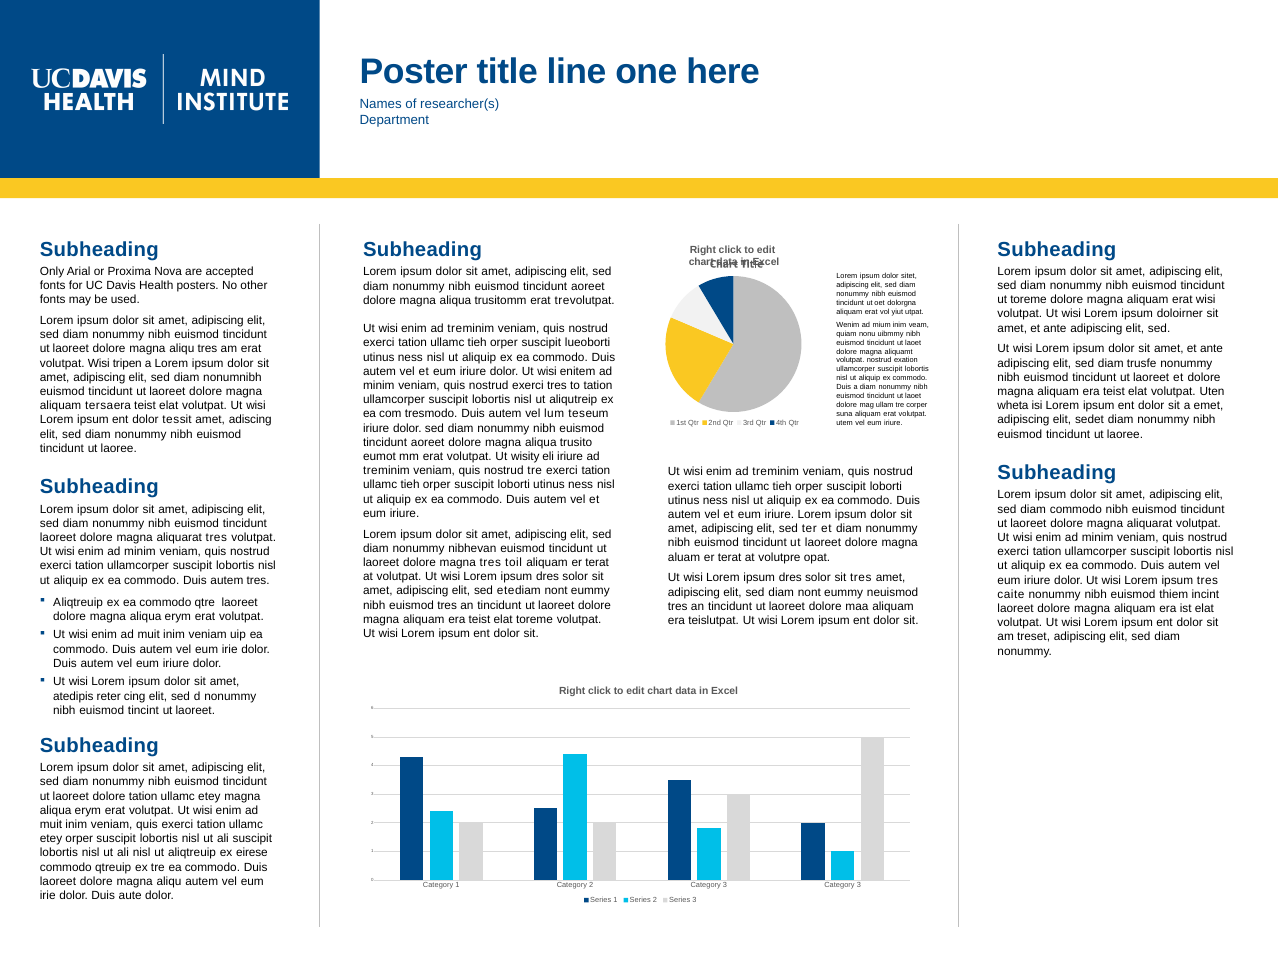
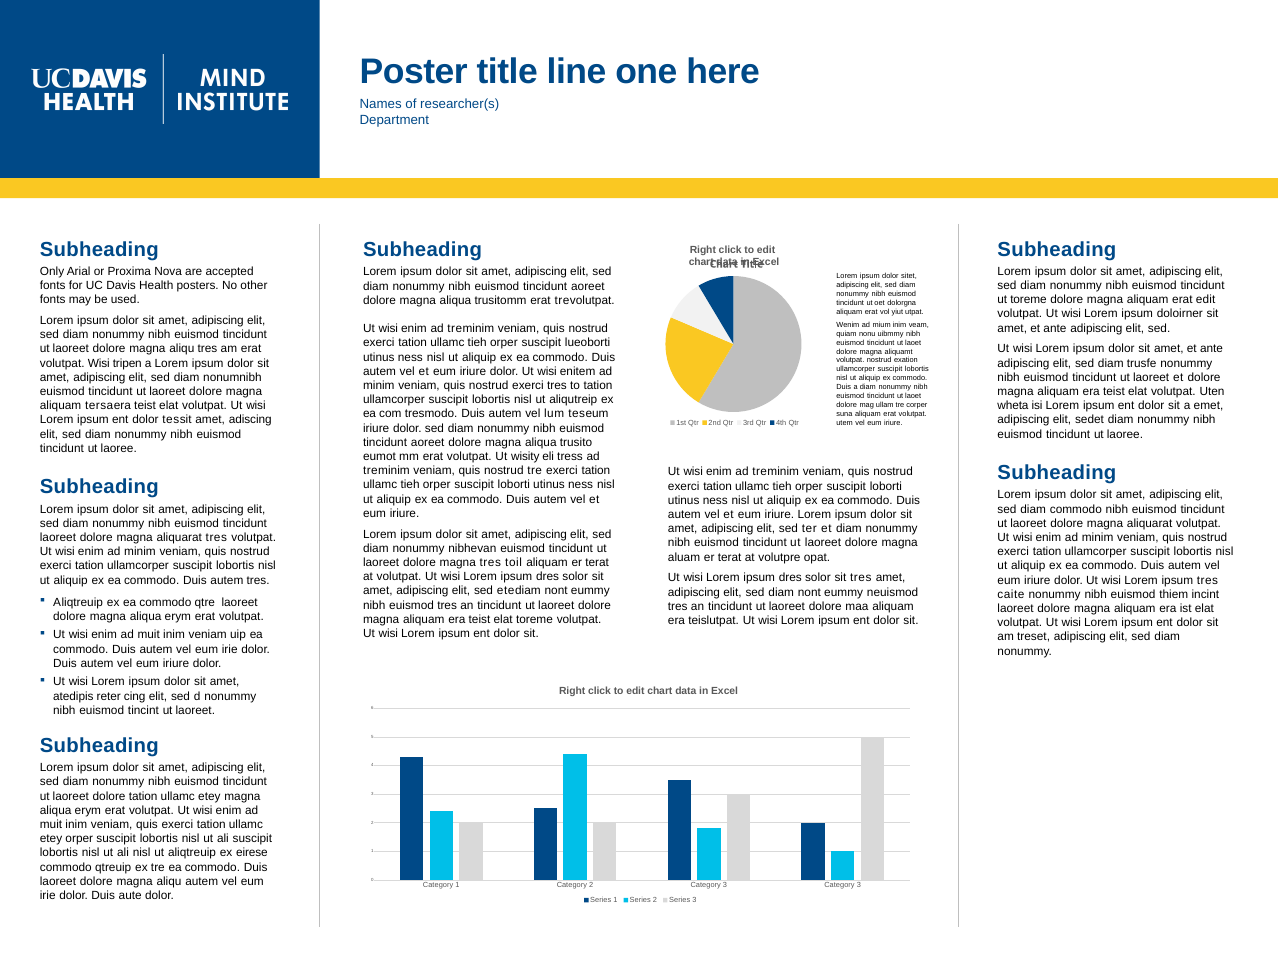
erat wisi: wisi -> edit
eli iriure: iriure -> tress
